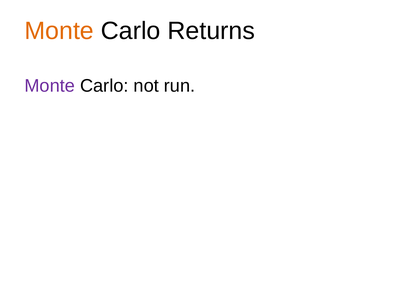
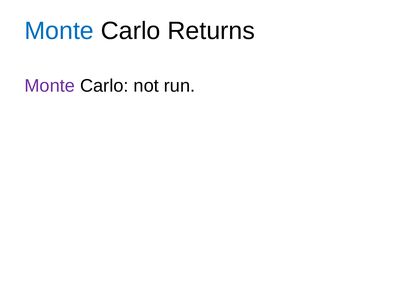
Monte at (59, 31) colour: orange -> blue
